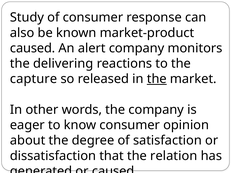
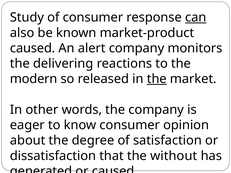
can underline: none -> present
capture: capture -> modern
relation: relation -> without
